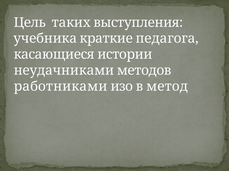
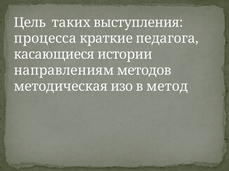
учебника: учебника -> процесса
неудачниками: неудачниками -> направлениям
работниками: работниками -> методическая
